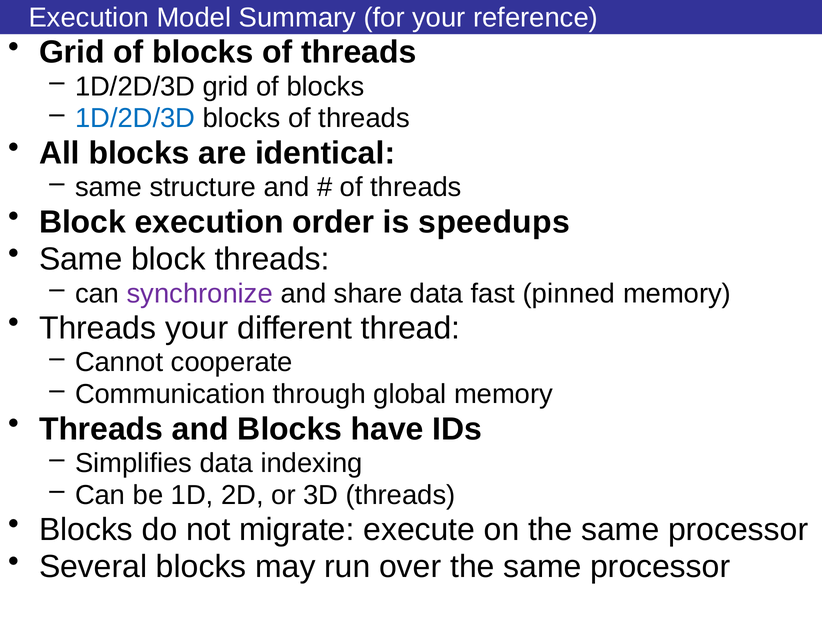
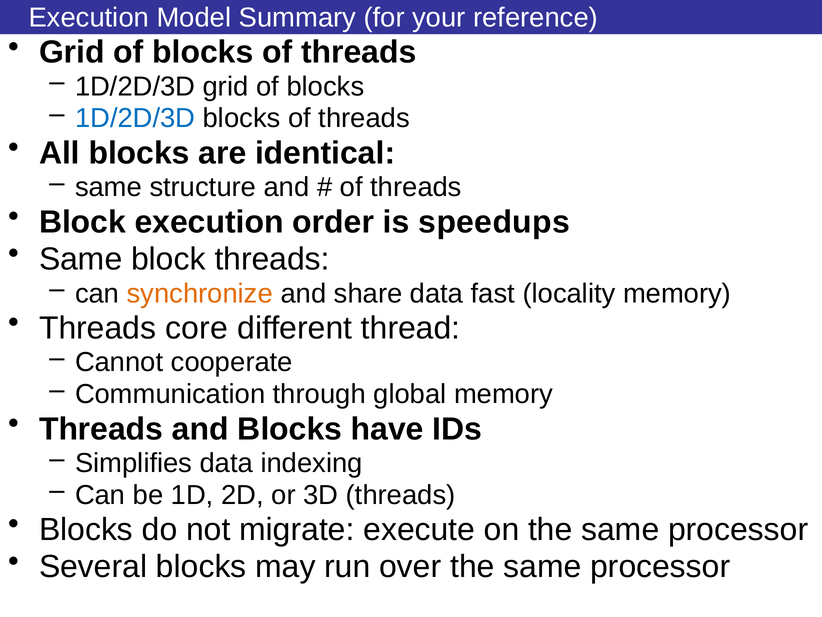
synchronize colour: purple -> orange
pinned: pinned -> locality
Threads your: your -> core
